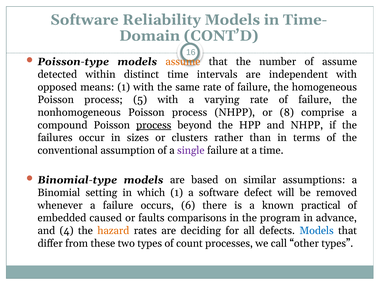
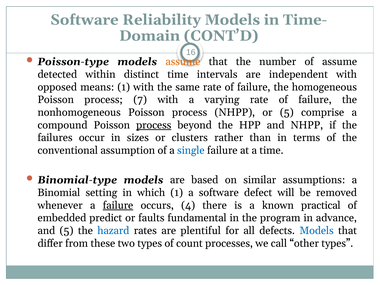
5: 5 -> 7
or 8: 8 -> 5
single colour: purple -> blue
failure at (118, 205) underline: none -> present
6: 6 -> 4
caused: caused -> predict
comparisons: comparisons -> fundamental
and 4: 4 -> 5
hazard colour: orange -> blue
deciding: deciding -> plentiful
